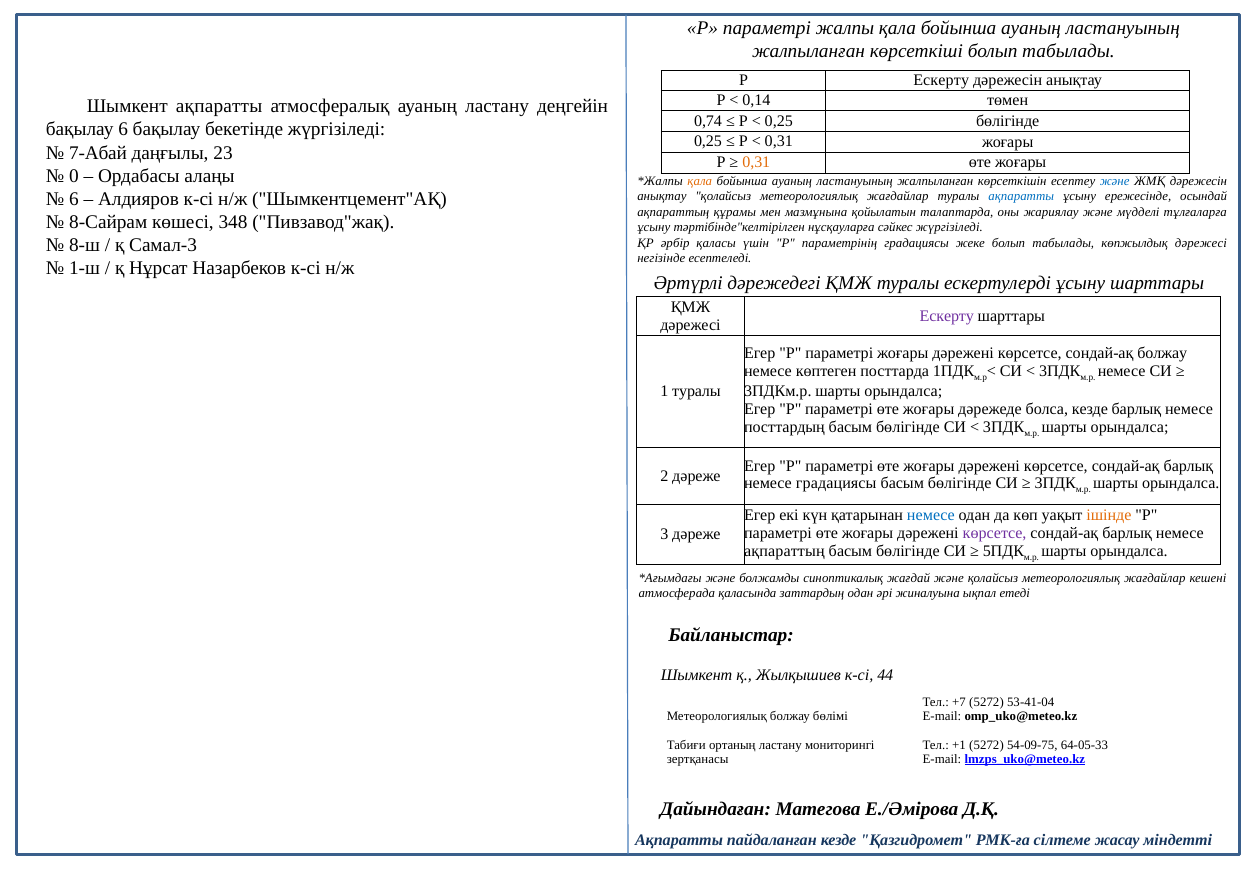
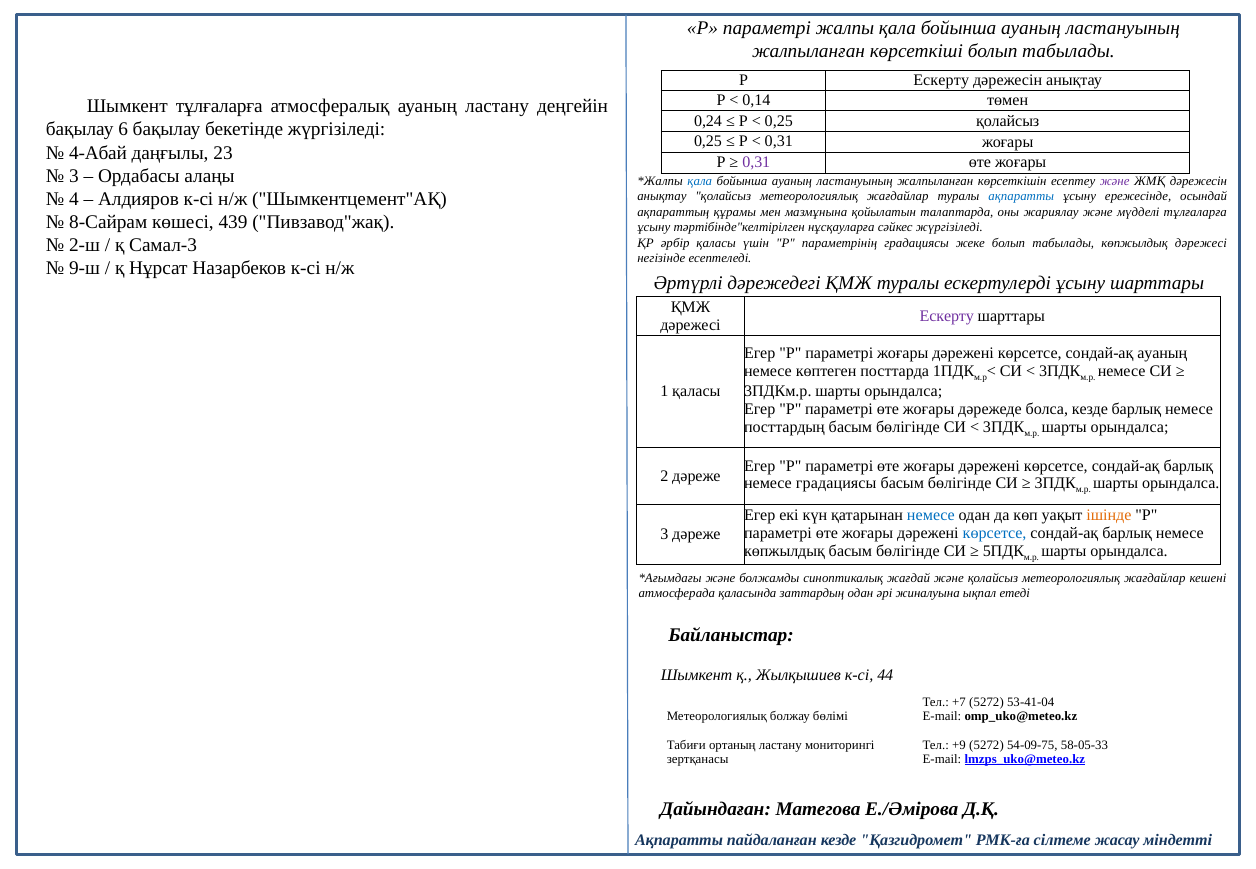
Шымкент ақпаратты: ақпаратты -> тұлғаларға
0,74: 0,74 -> 0,24
0,25 бөлігінде: бөлігінде -> қолайсыз
7-Абай: 7-Абай -> 4-Абай
0,31 at (756, 162) colour: orange -> purple
0 at (74, 176): 0 -> 3
қала at (700, 181) colour: orange -> blue
және at (1115, 181) colour: blue -> purple
6 at (74, 199): 6 -> 4
348: 348 -> 439
8-ш: 8-ш -> 2-ш
1-ш: 1-ш -> 9-ш
сондай-ақ болжау: болжау -> ауаның
1 туралы: туралы -> қаласы
көрсетсе at (995, 533) colour: purple -> blue
ақпараттың at (784, 551): ақпараттың -> көпжылдық
+1: +1 -> +9
64-05-33: 64-05-33 -> 58-05-33
